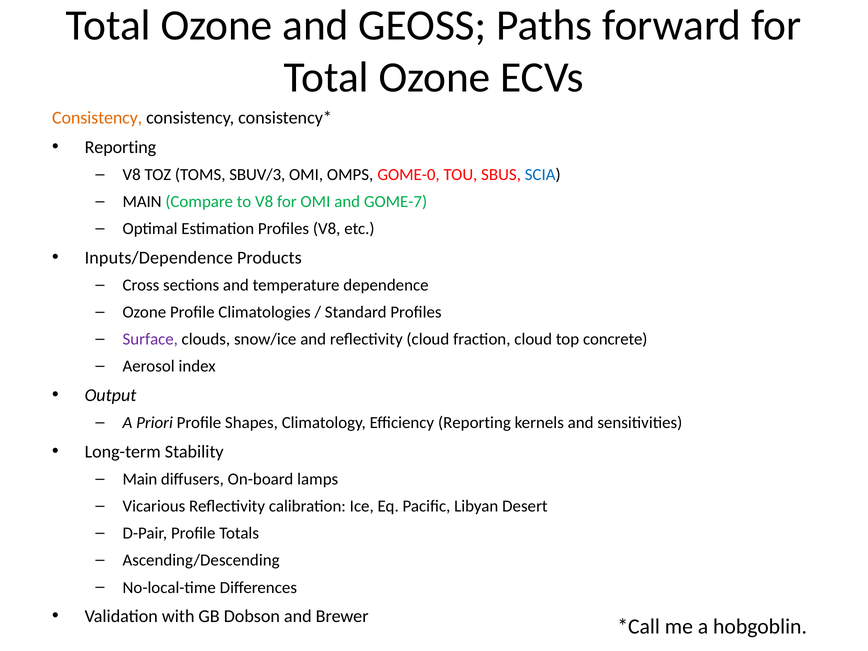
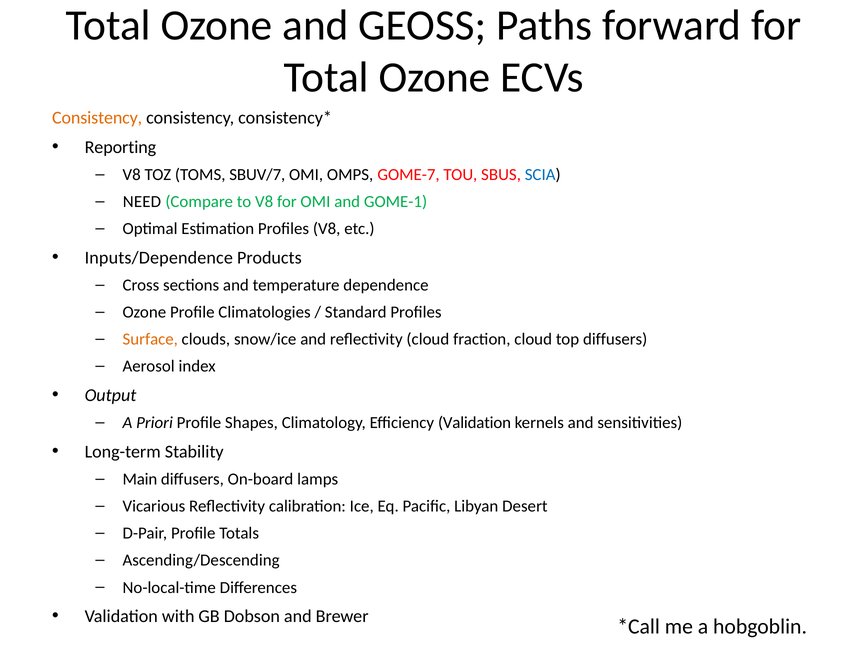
SBUV/3: SBUV/3 -> SBUV/7
GOME-0: GOME-0 -> GOME-7
MAIN at (142, 202): MAIN -> NEED
GOME-7: GOME-7 -> GOME-1
Surface colour: purple -> orange
top concrete: concrete -> diffusers
Efficiency Reporting: Reporting -> Validation
